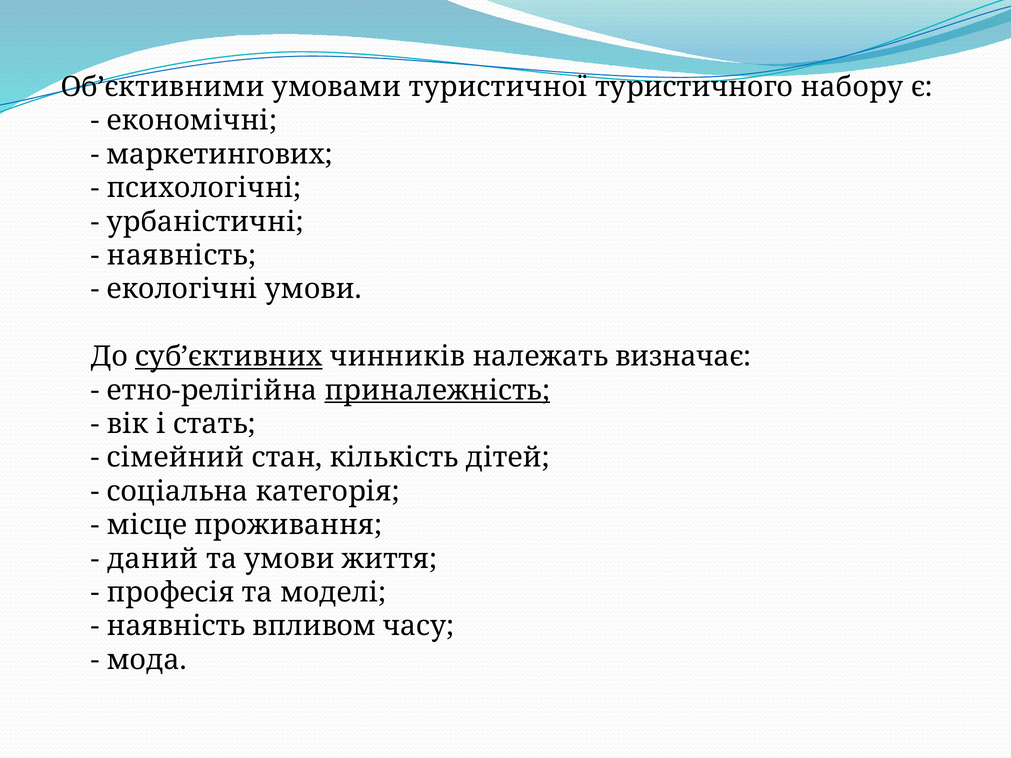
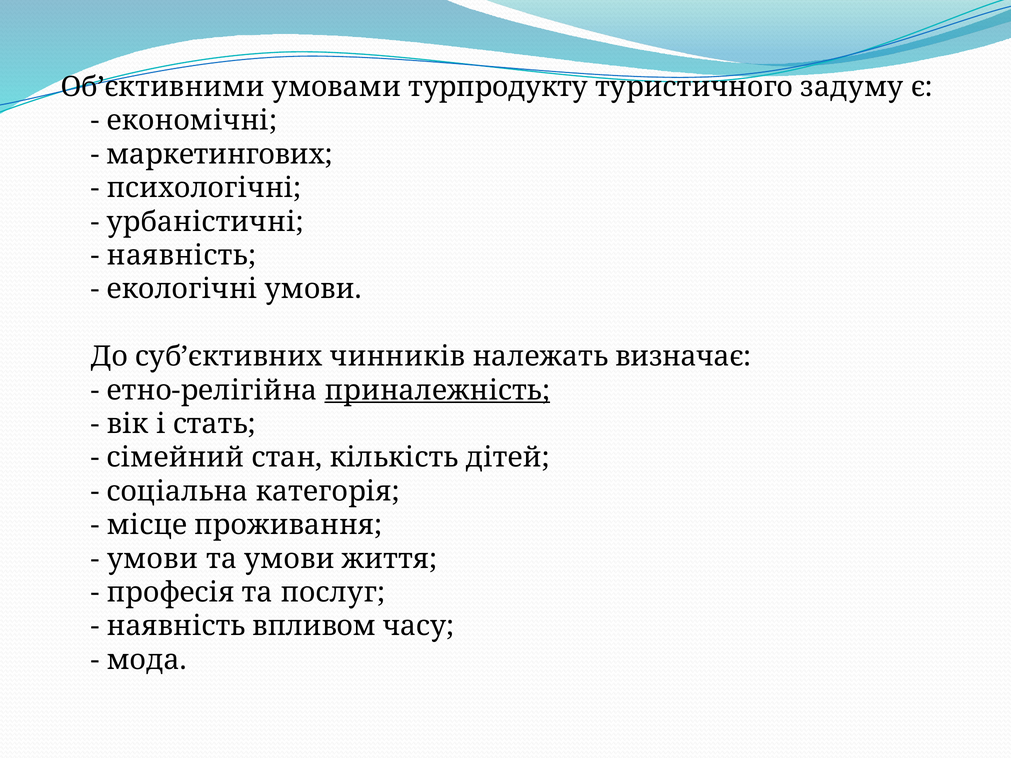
туристичної: туристичної -> турпродукту
набору: набору -> задуму
суб’єктивних underline: present -> none
даний at (153, 559): даний -> умови
моделі: моделі -> послуг
